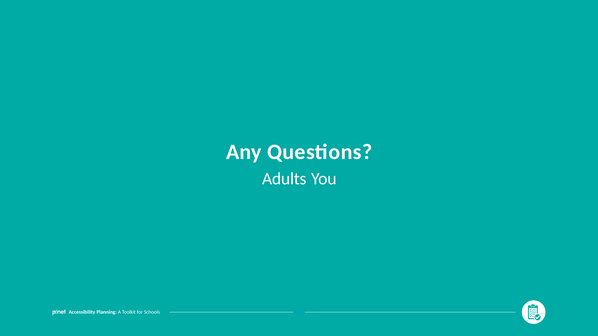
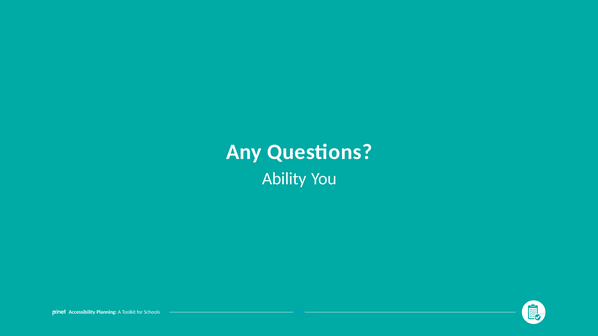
Adults: Adults -> Ability
